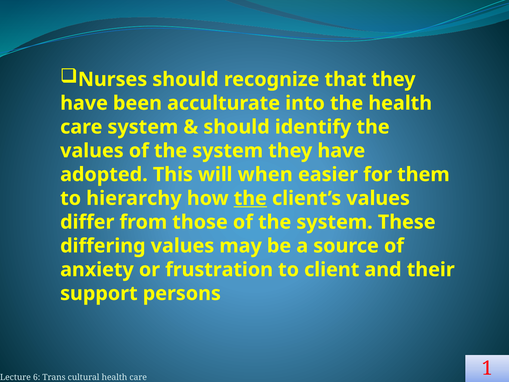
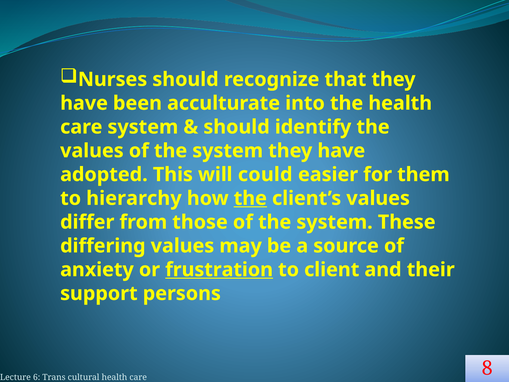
when: when -> could
frustration underline: none -> present
1: 1 -> 8
